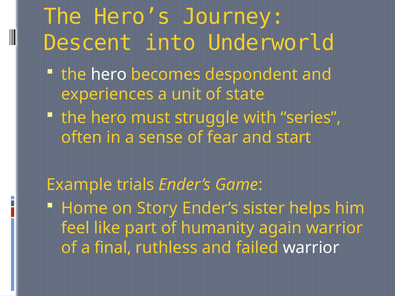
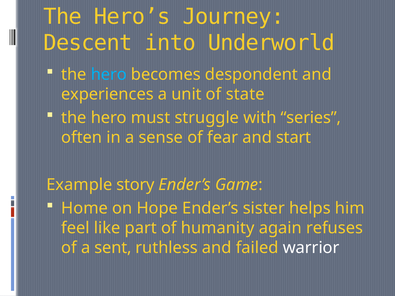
hero at (109, 75) colour: white -> light blue
trials: trials -> story
Story: Story -> Hope
again warrior: warrior -> refuses
final: final -> sent
